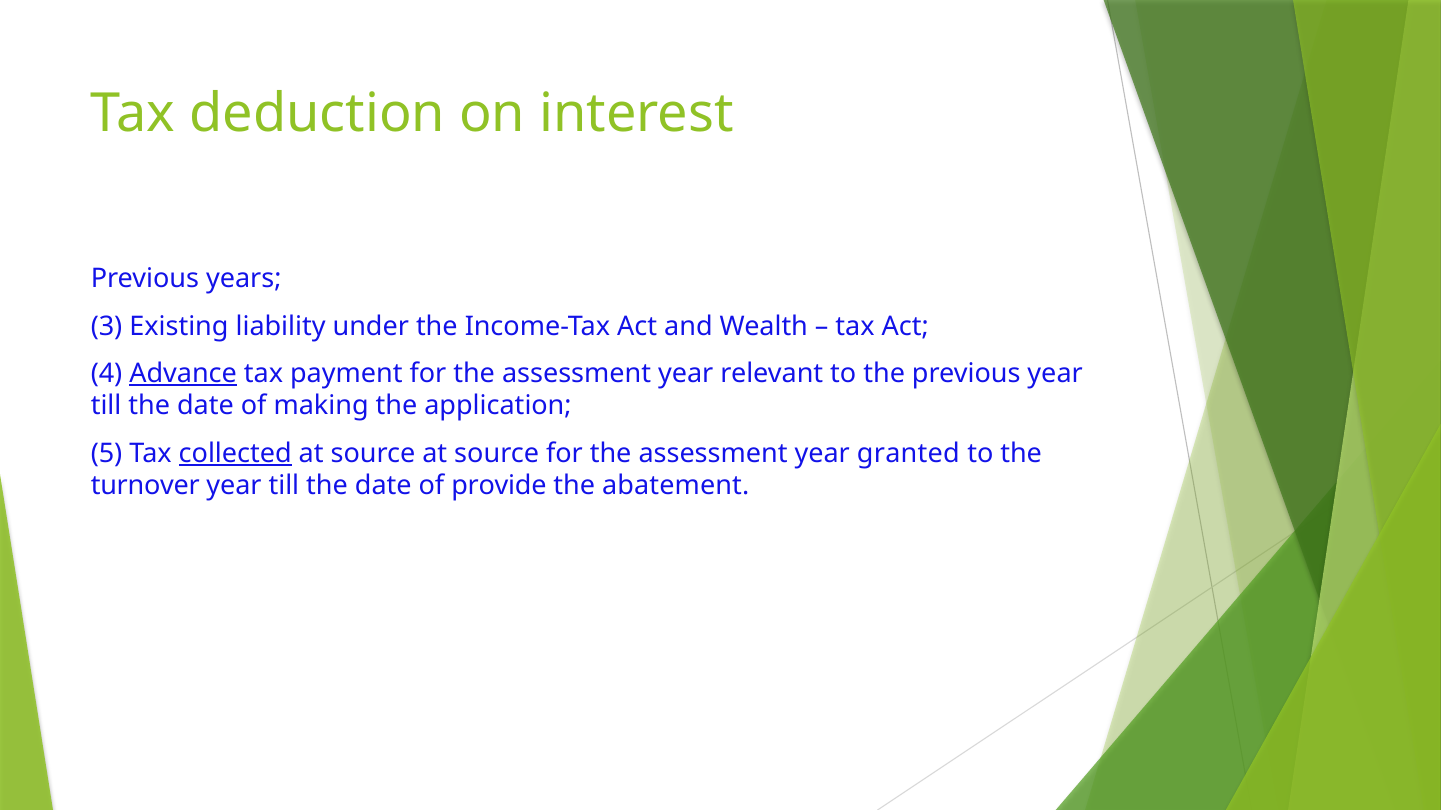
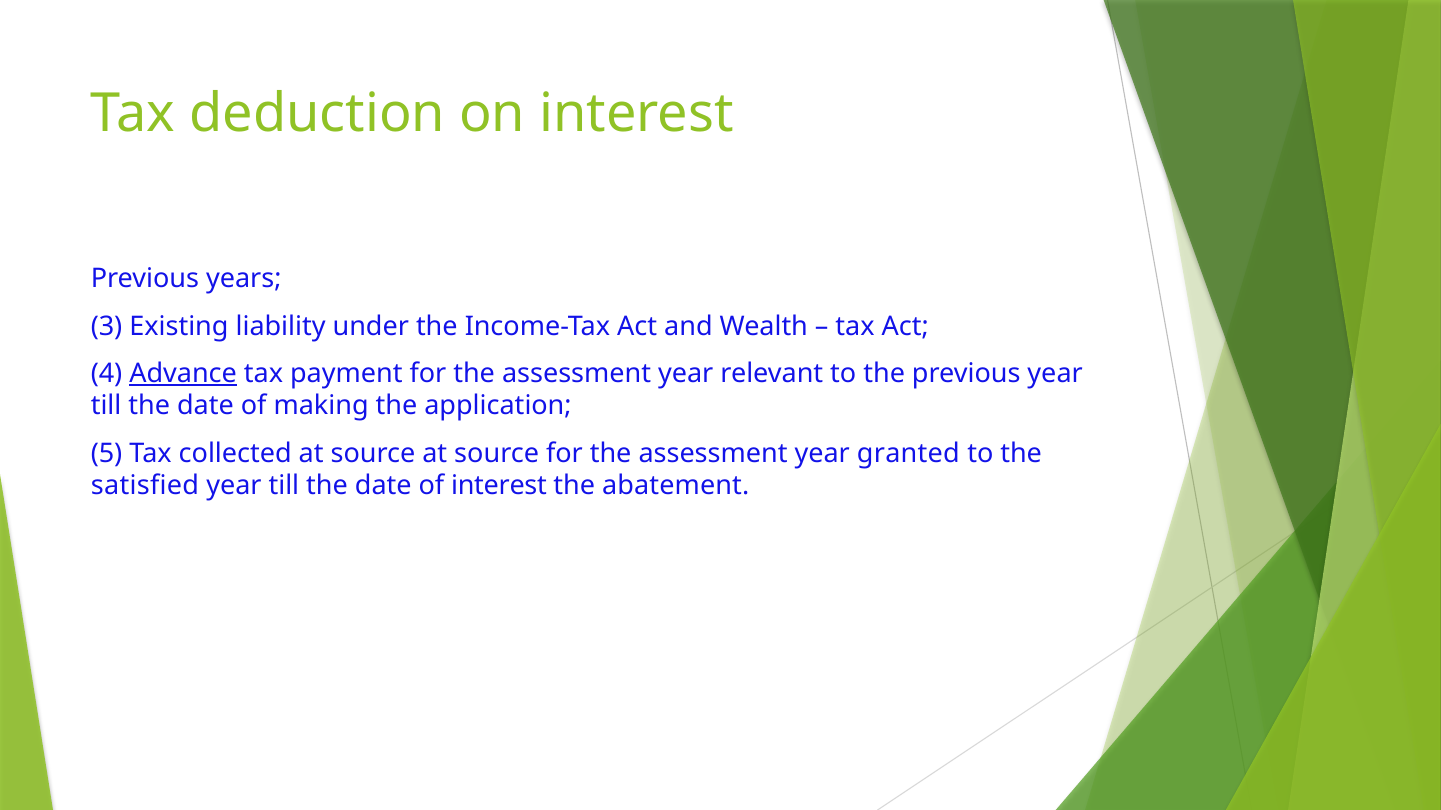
collected underline: present -> none
turnover: turnover -> satisfied
of provide: provide -> interest
